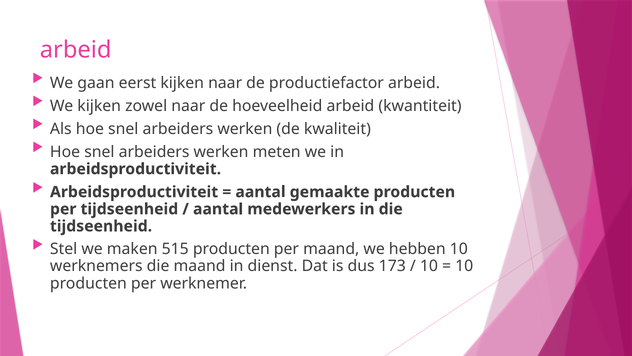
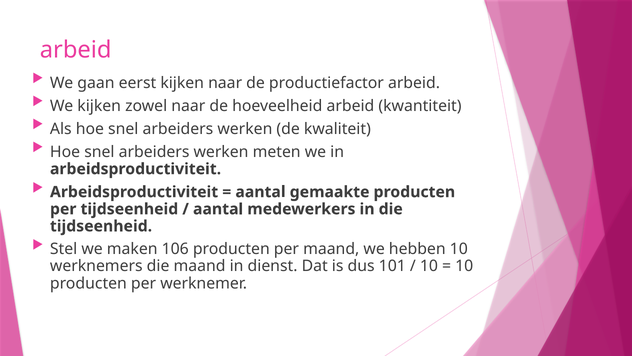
515: 515 -> 106
173: 173 -> 101
